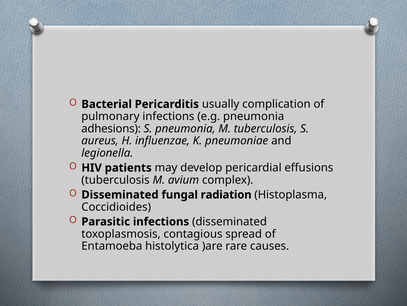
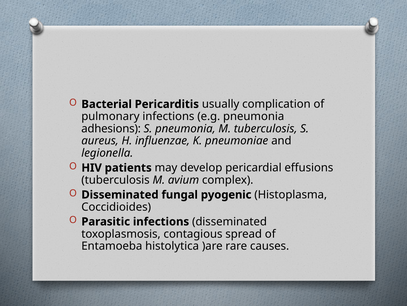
radiation: radiation -> pyogenic
